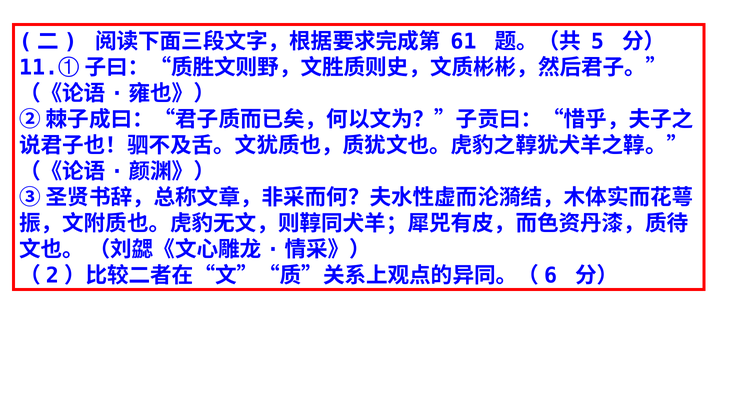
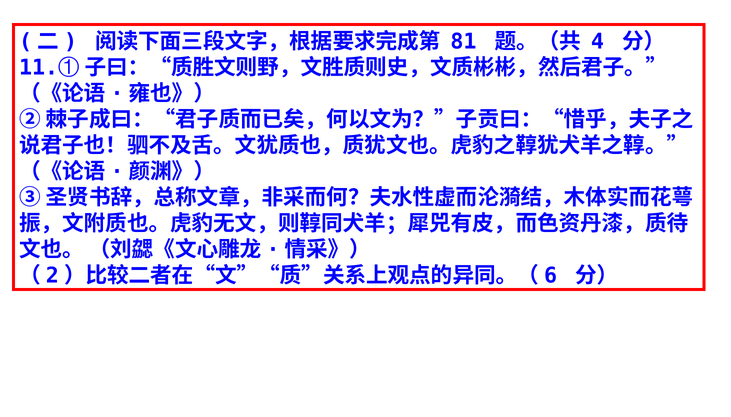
61: 61 -> 81
5: 5 -> 4
